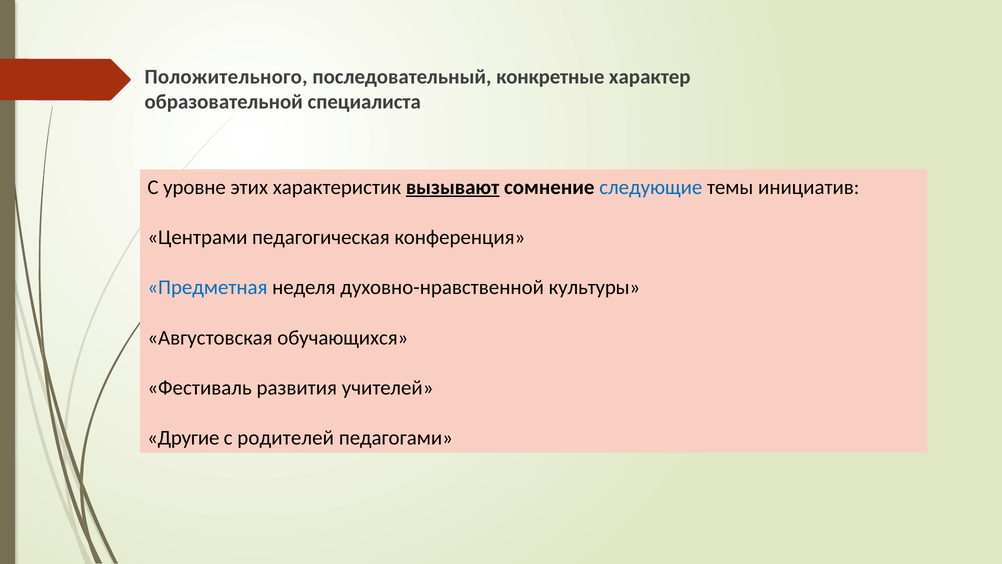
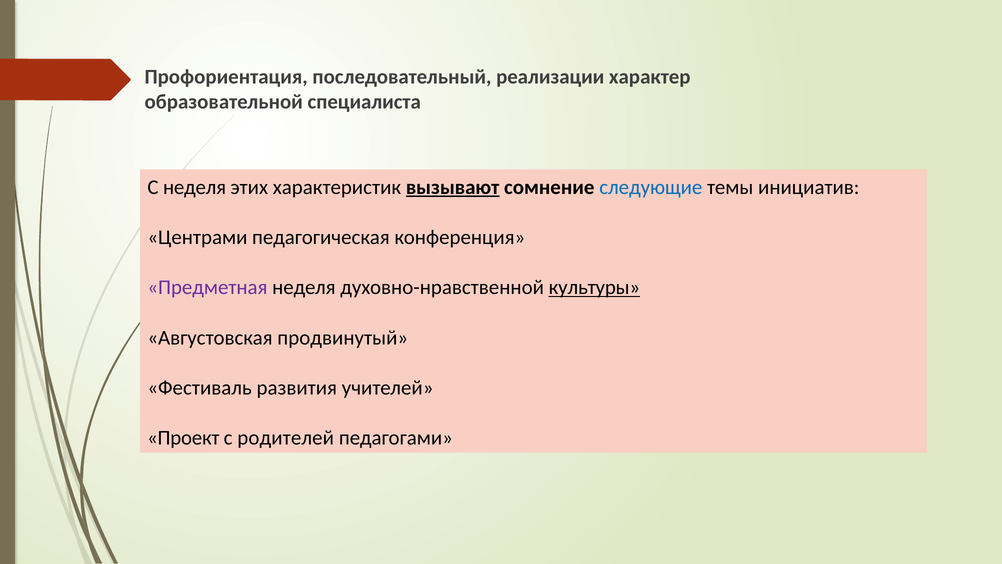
Положительного: Положительного -> Профориентация
конкретные: конкретные -> реализации
С уровне: уровне -> неделя
Предметная colour: blue -> purple
культуры underline: none -> present
обучающихся: обучающихся -> продвинутый
Другие: Другие -> Проект
